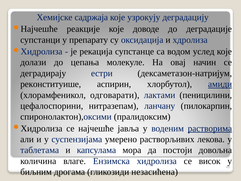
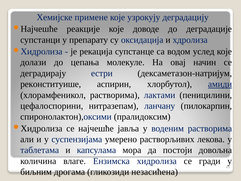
садржаја: садржаја -> примене
хлорамфеникол одговарати: одговарати -> растворима
растворима at (210, 128) underline: present -> none
висок: висок -> гради
